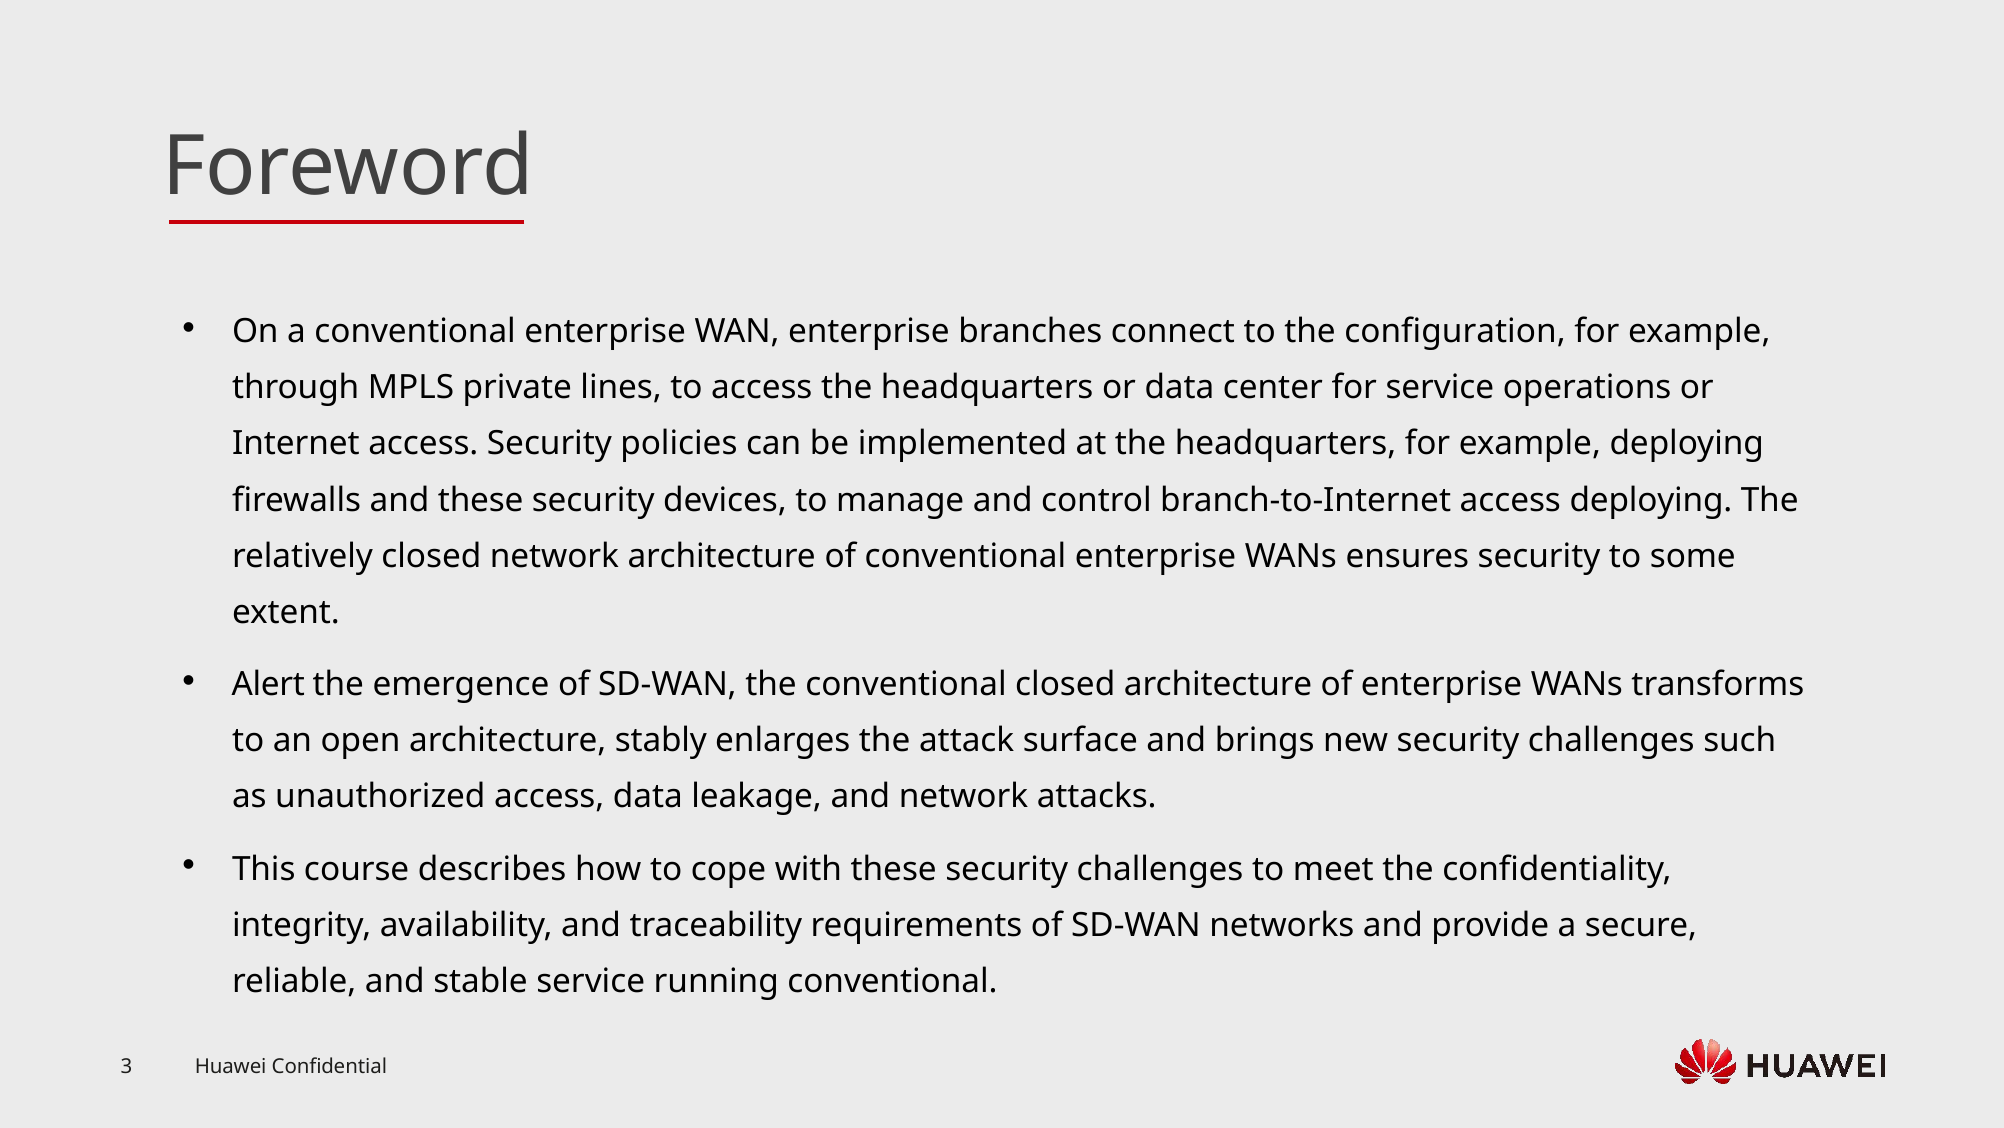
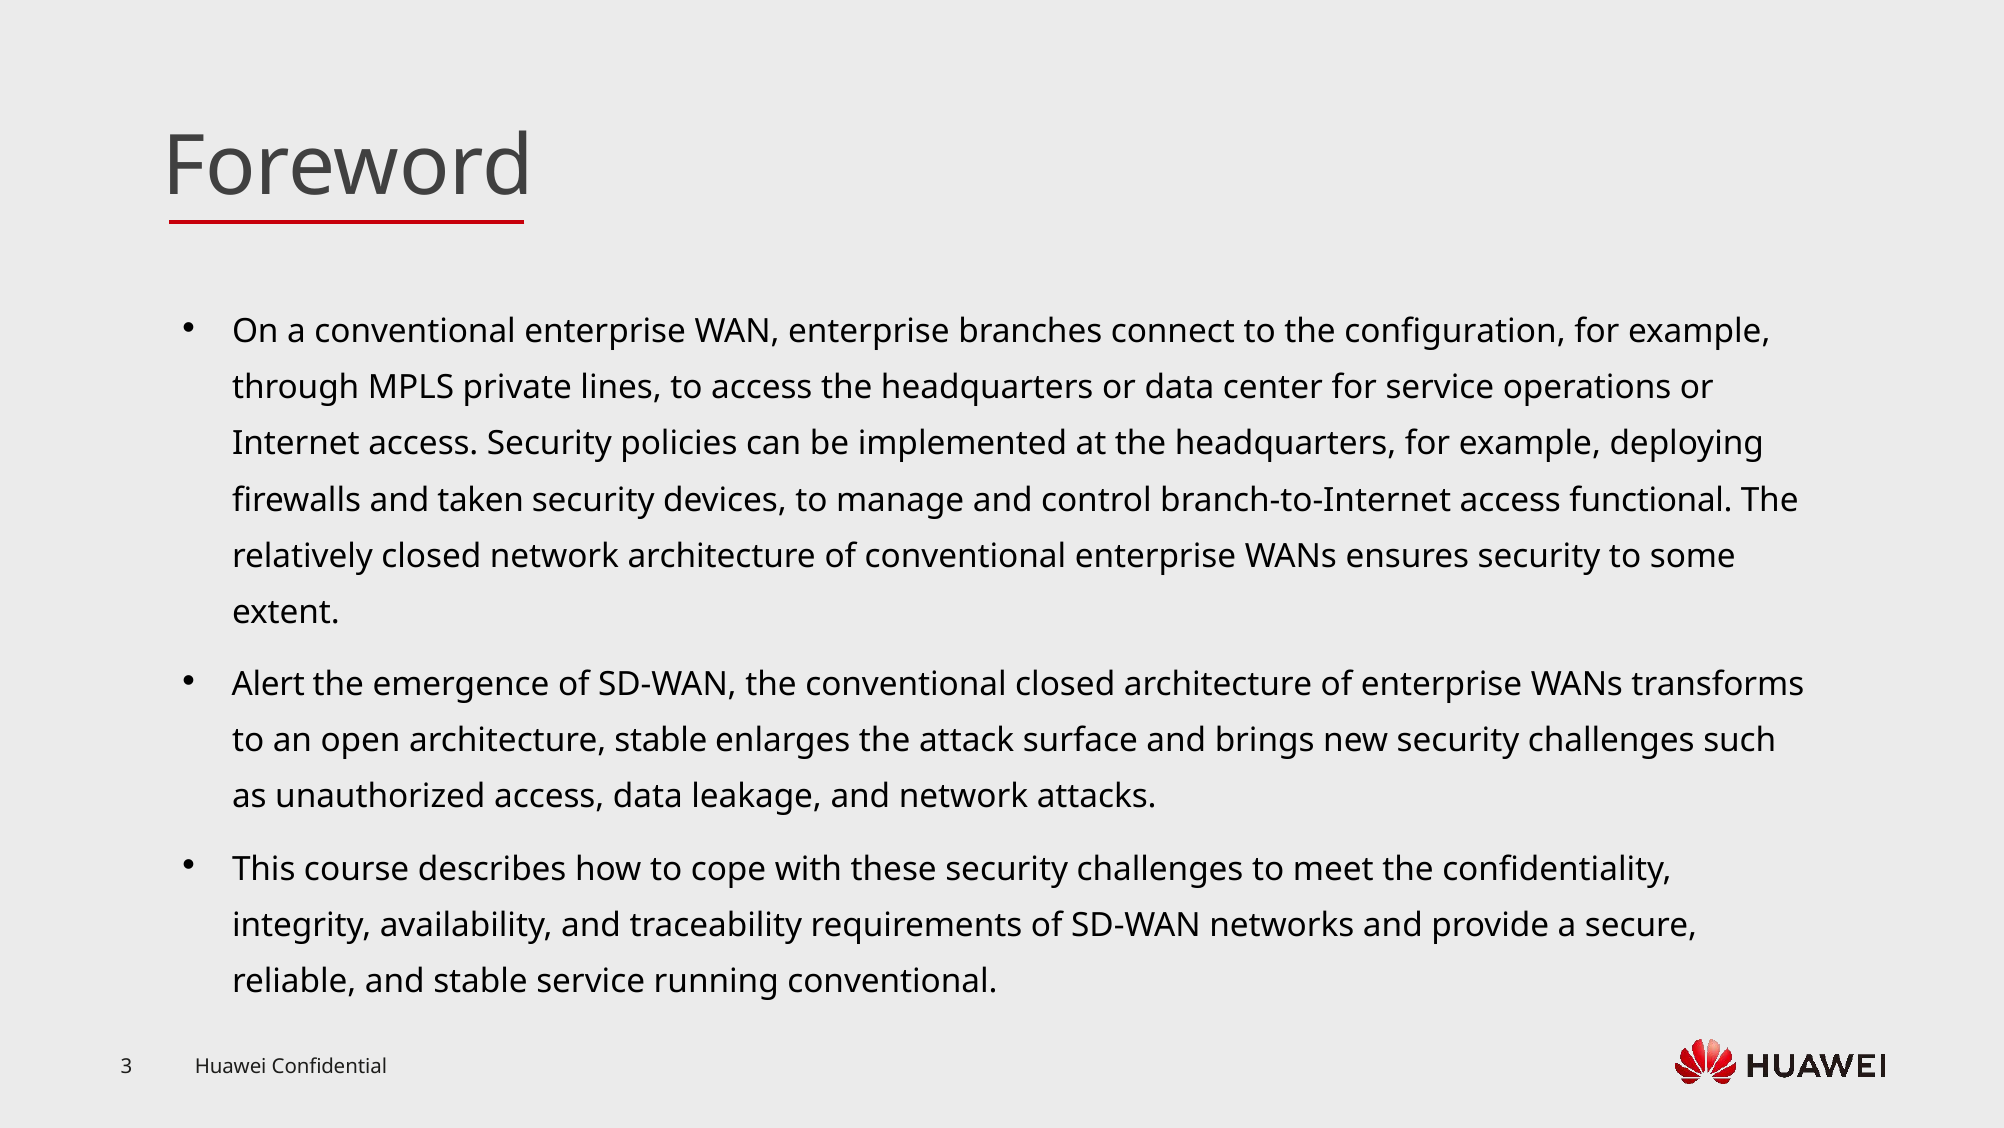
and these: these -> taken
access deploying: deploying -> functional
architecture stably: stably -> stable
